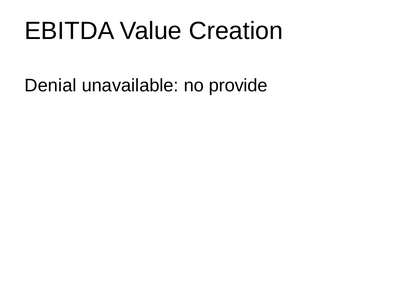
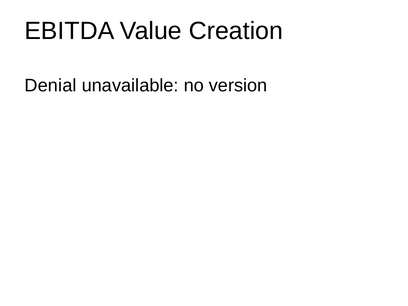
provide: provide -> version
